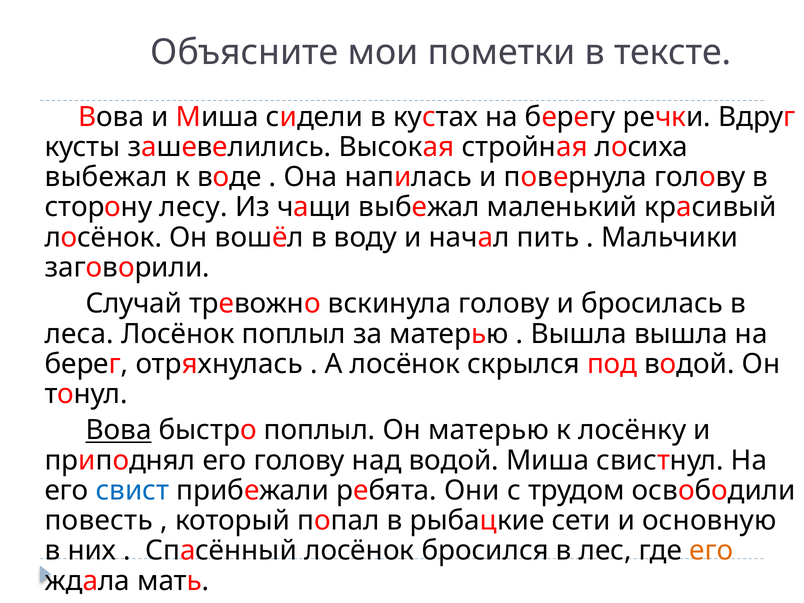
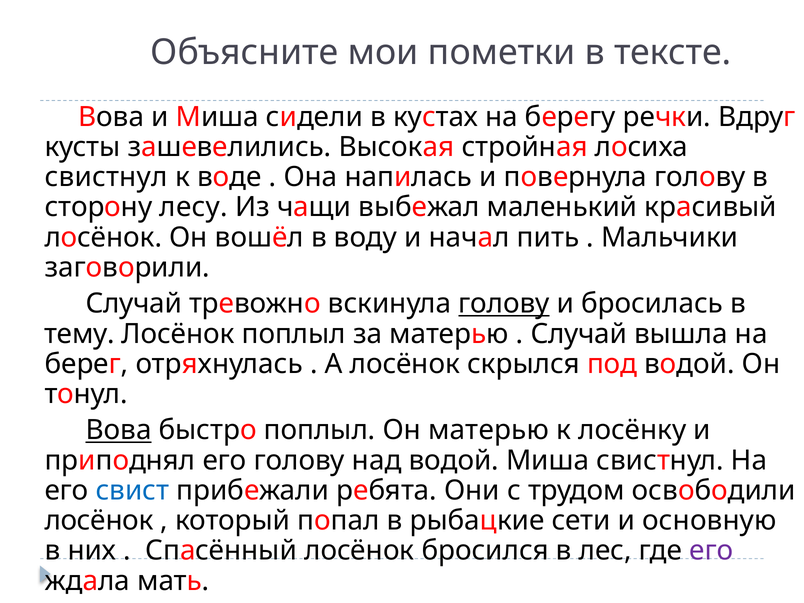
выбежал at (106, 177): выбежал -> свистнул
голову at (504, 304) underline: none -> present
леса: леса -> тему
Вышла at (579, 334): Вышла -> Случай
повесть at (99, 521): повесть -> лосёнок
его at (711, 551) colour: orange -> purple
